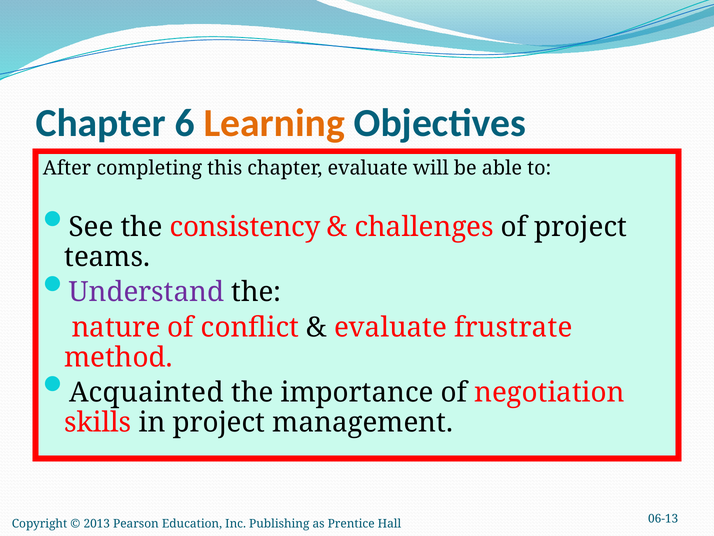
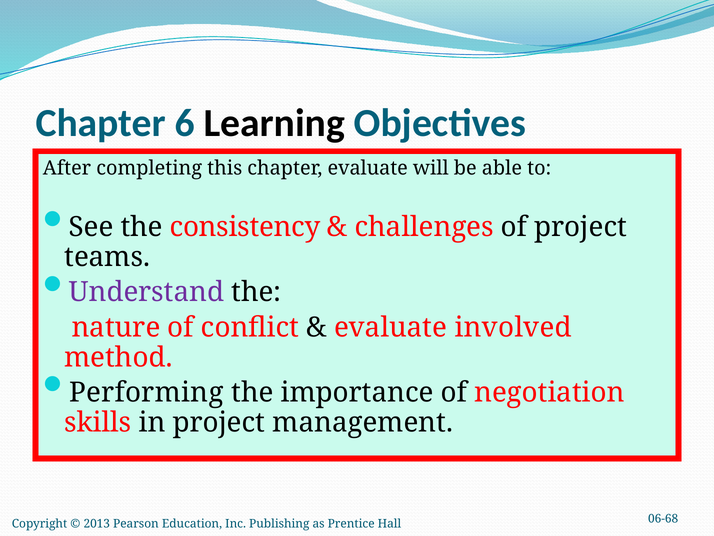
Learning colour: orange -> black
frustrate: frustrate -> involved
Acquainted: Acquainted -> Performing
06-13: 06-13 -> 06-68
